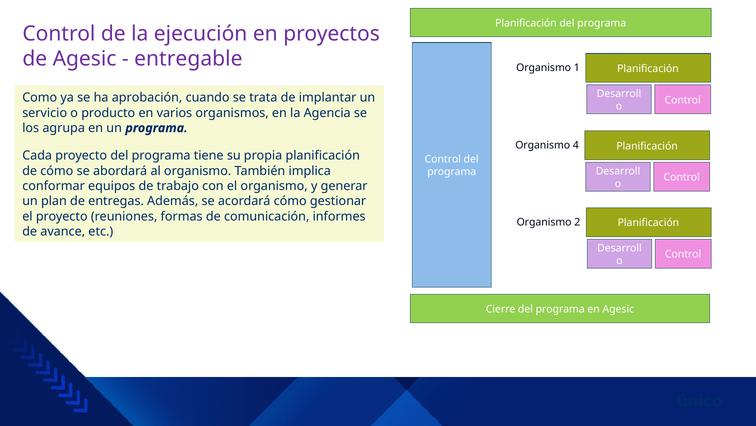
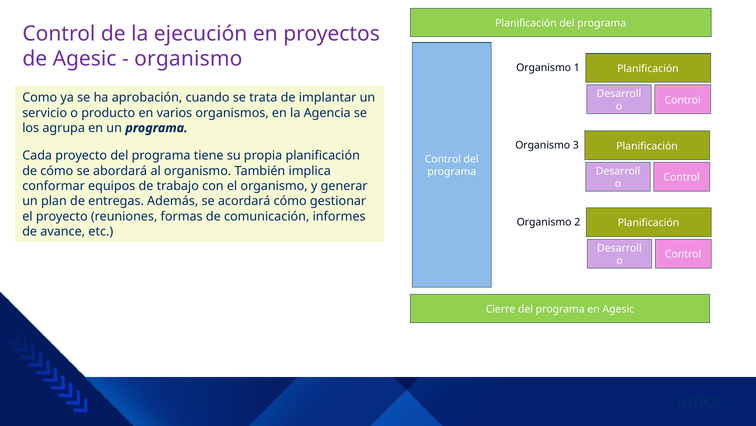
entregable at (188, 59): entregable -> organismo
4: 4 -> 3
